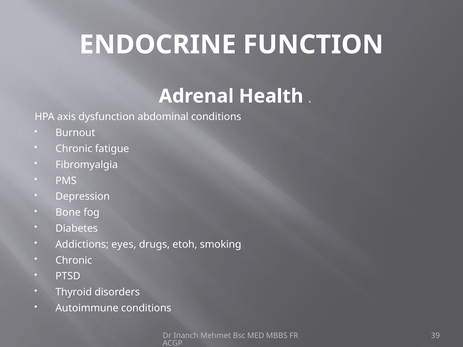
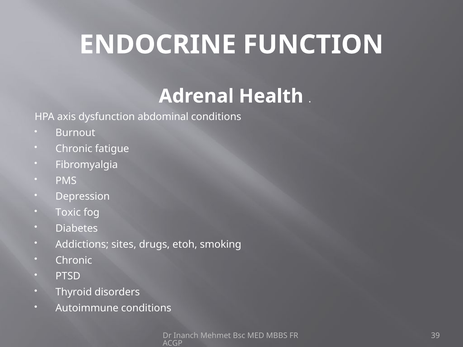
Bone: Bone -> Toxic
eyes: eyes -> sites
